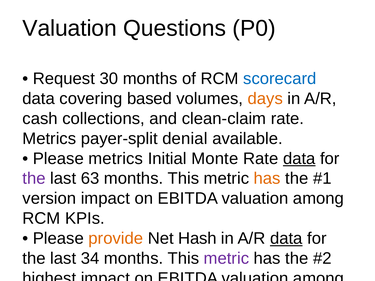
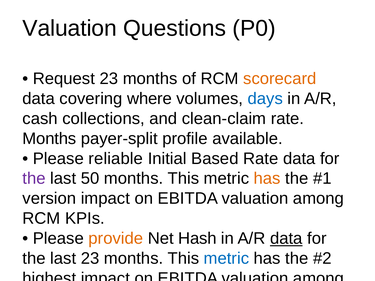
Request 30: 30 -> 23
scorecard colour: blue -> orange
based: based -> where
days colour: orange -> blue
Metrics at (49, 139): Metrics -> Months
payer-split denial: denial -> profile
Please metrics: metrics -> reliable
Monte: Monte -> Based
data at (299, 159) underline: present -> none
63: 63 -> 50
last 34: 34 -> 23
metric at (226, 259) colour: purple -> blue
